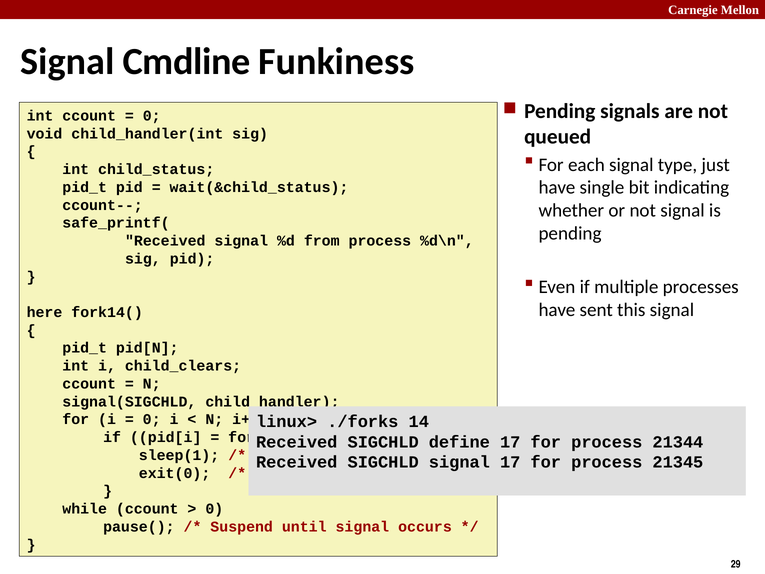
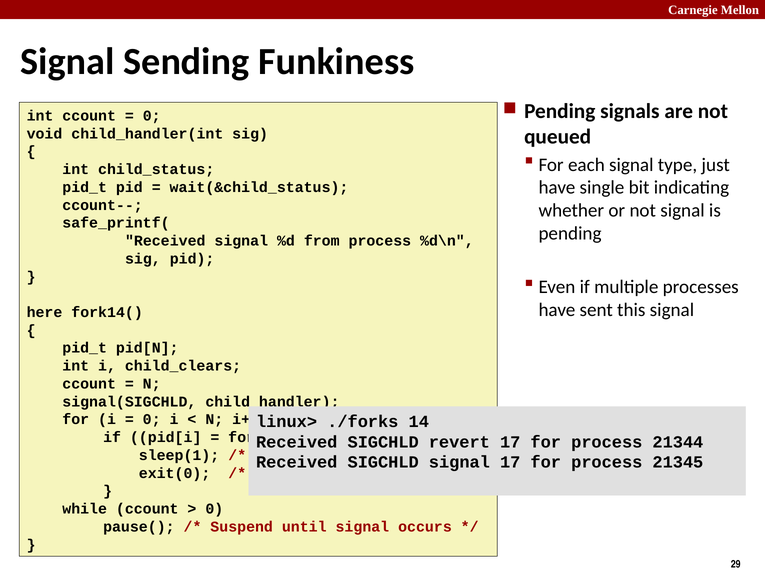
Cmdline: Cmdline -> Sending
define: define -> revert
